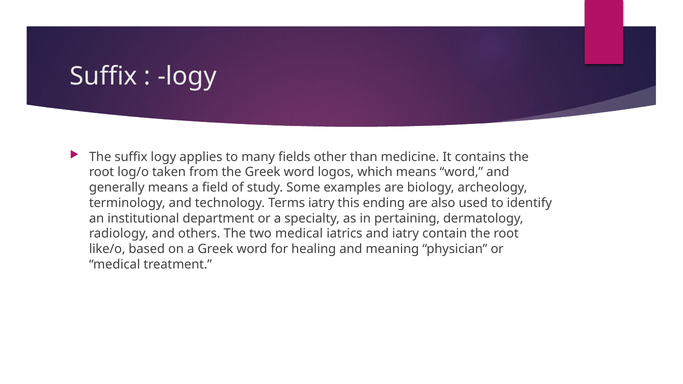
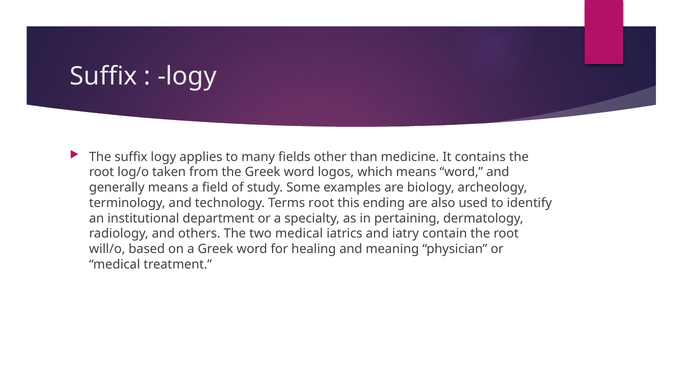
Terms iatry: iatry -> root
like/o: like/o -> will/o
